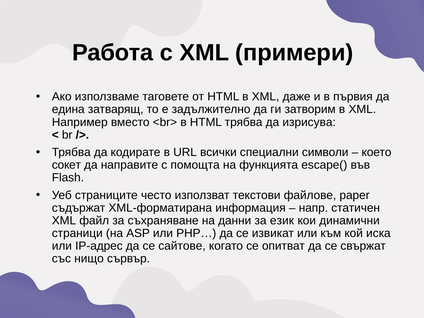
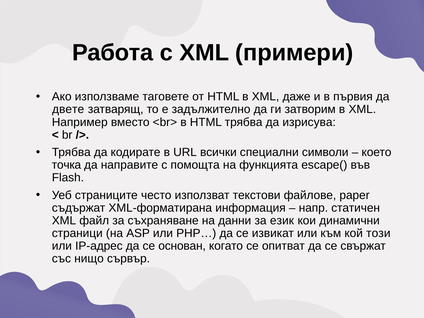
едина: едина -> двете
сокет: сокет -> точка
иска: иска -> този
сайтове: сайтове -> основан
